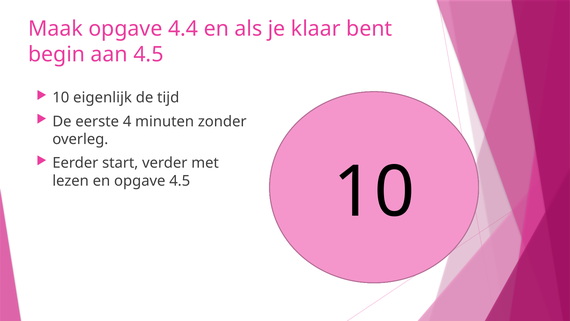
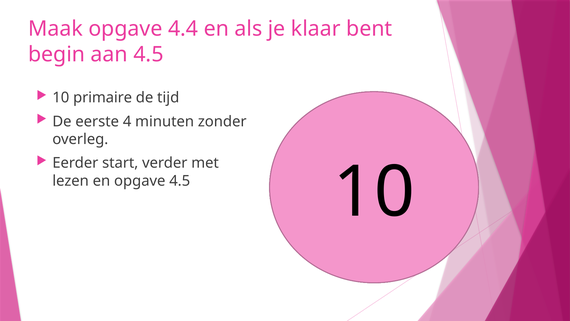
eigenlijk: eigenlijk -> primaire
